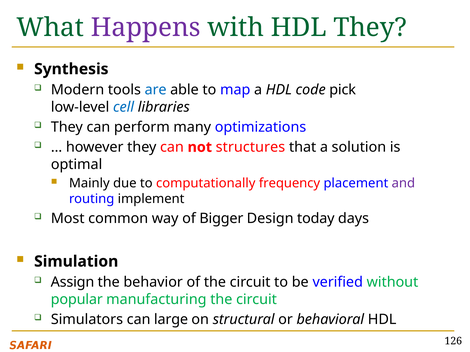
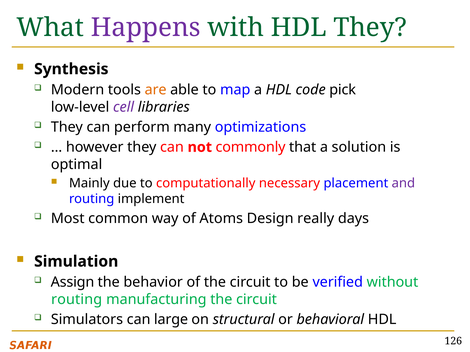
are colour: blue -> orange
cell colour: blue -> purple
structures: structures -> commonly
frequency: frequency -> necessary
Bigger: Bigger -> Atoms
today: today -> really
popular at (77, 300): popular -> routing
